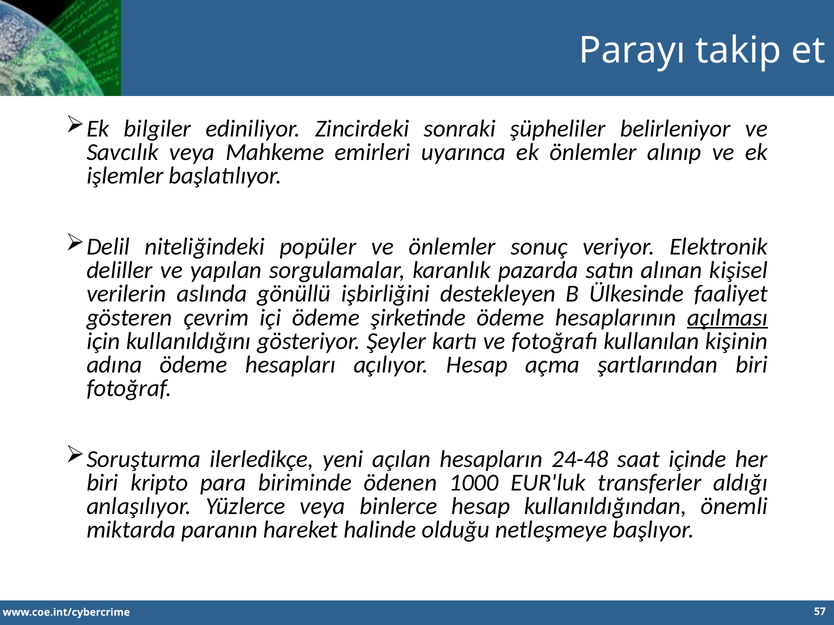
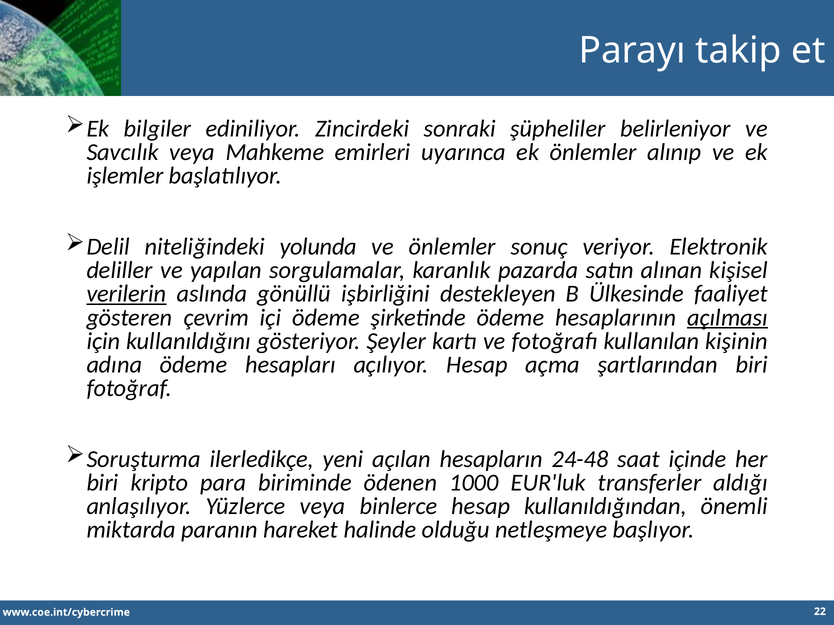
popüler: popüler -> yolunda
verilerin underline: none -> present
57: 57 -> 22
